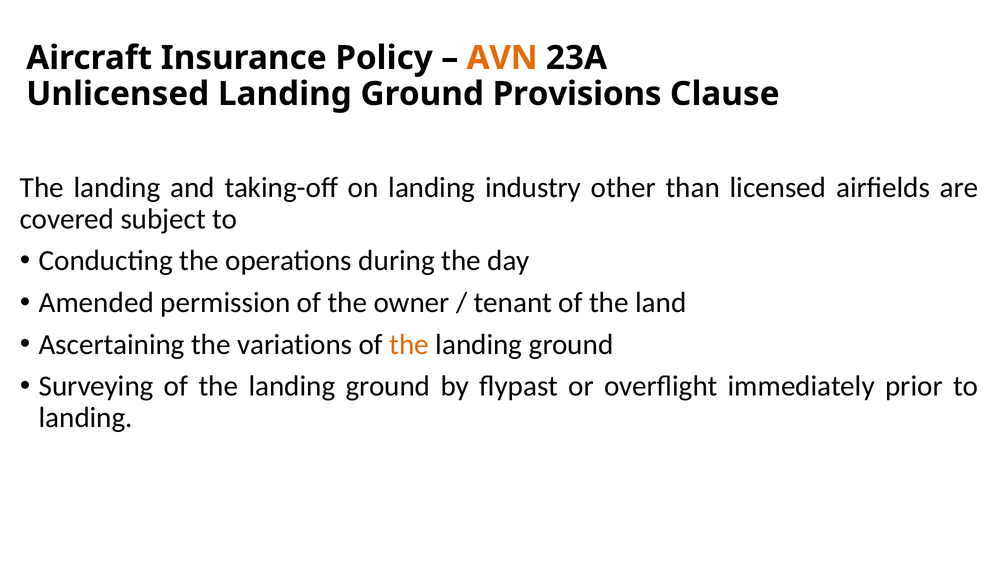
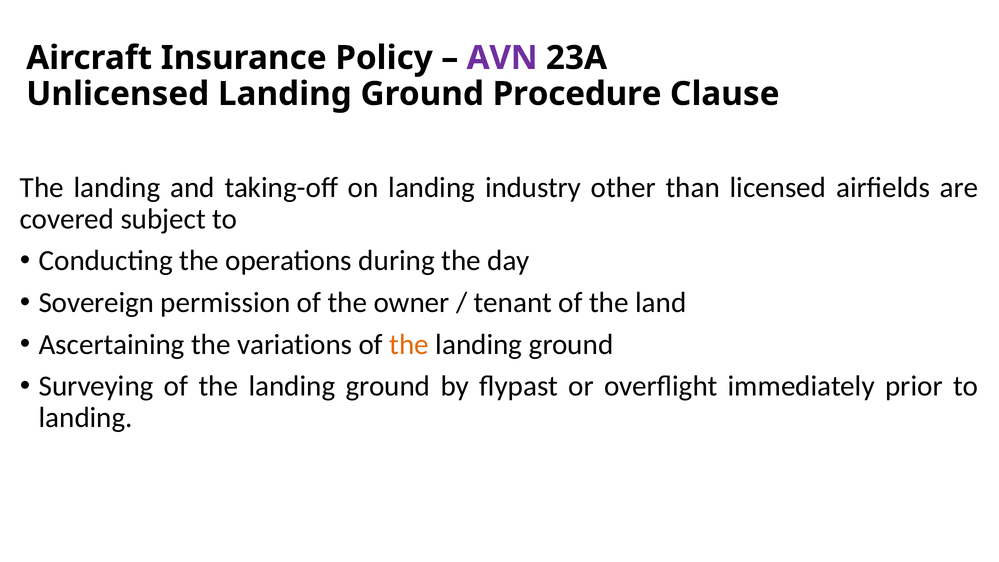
AVN colour: orange -> purple
Provisions: Provisions -> Procedure
Amended: Amended -> Sovereign
